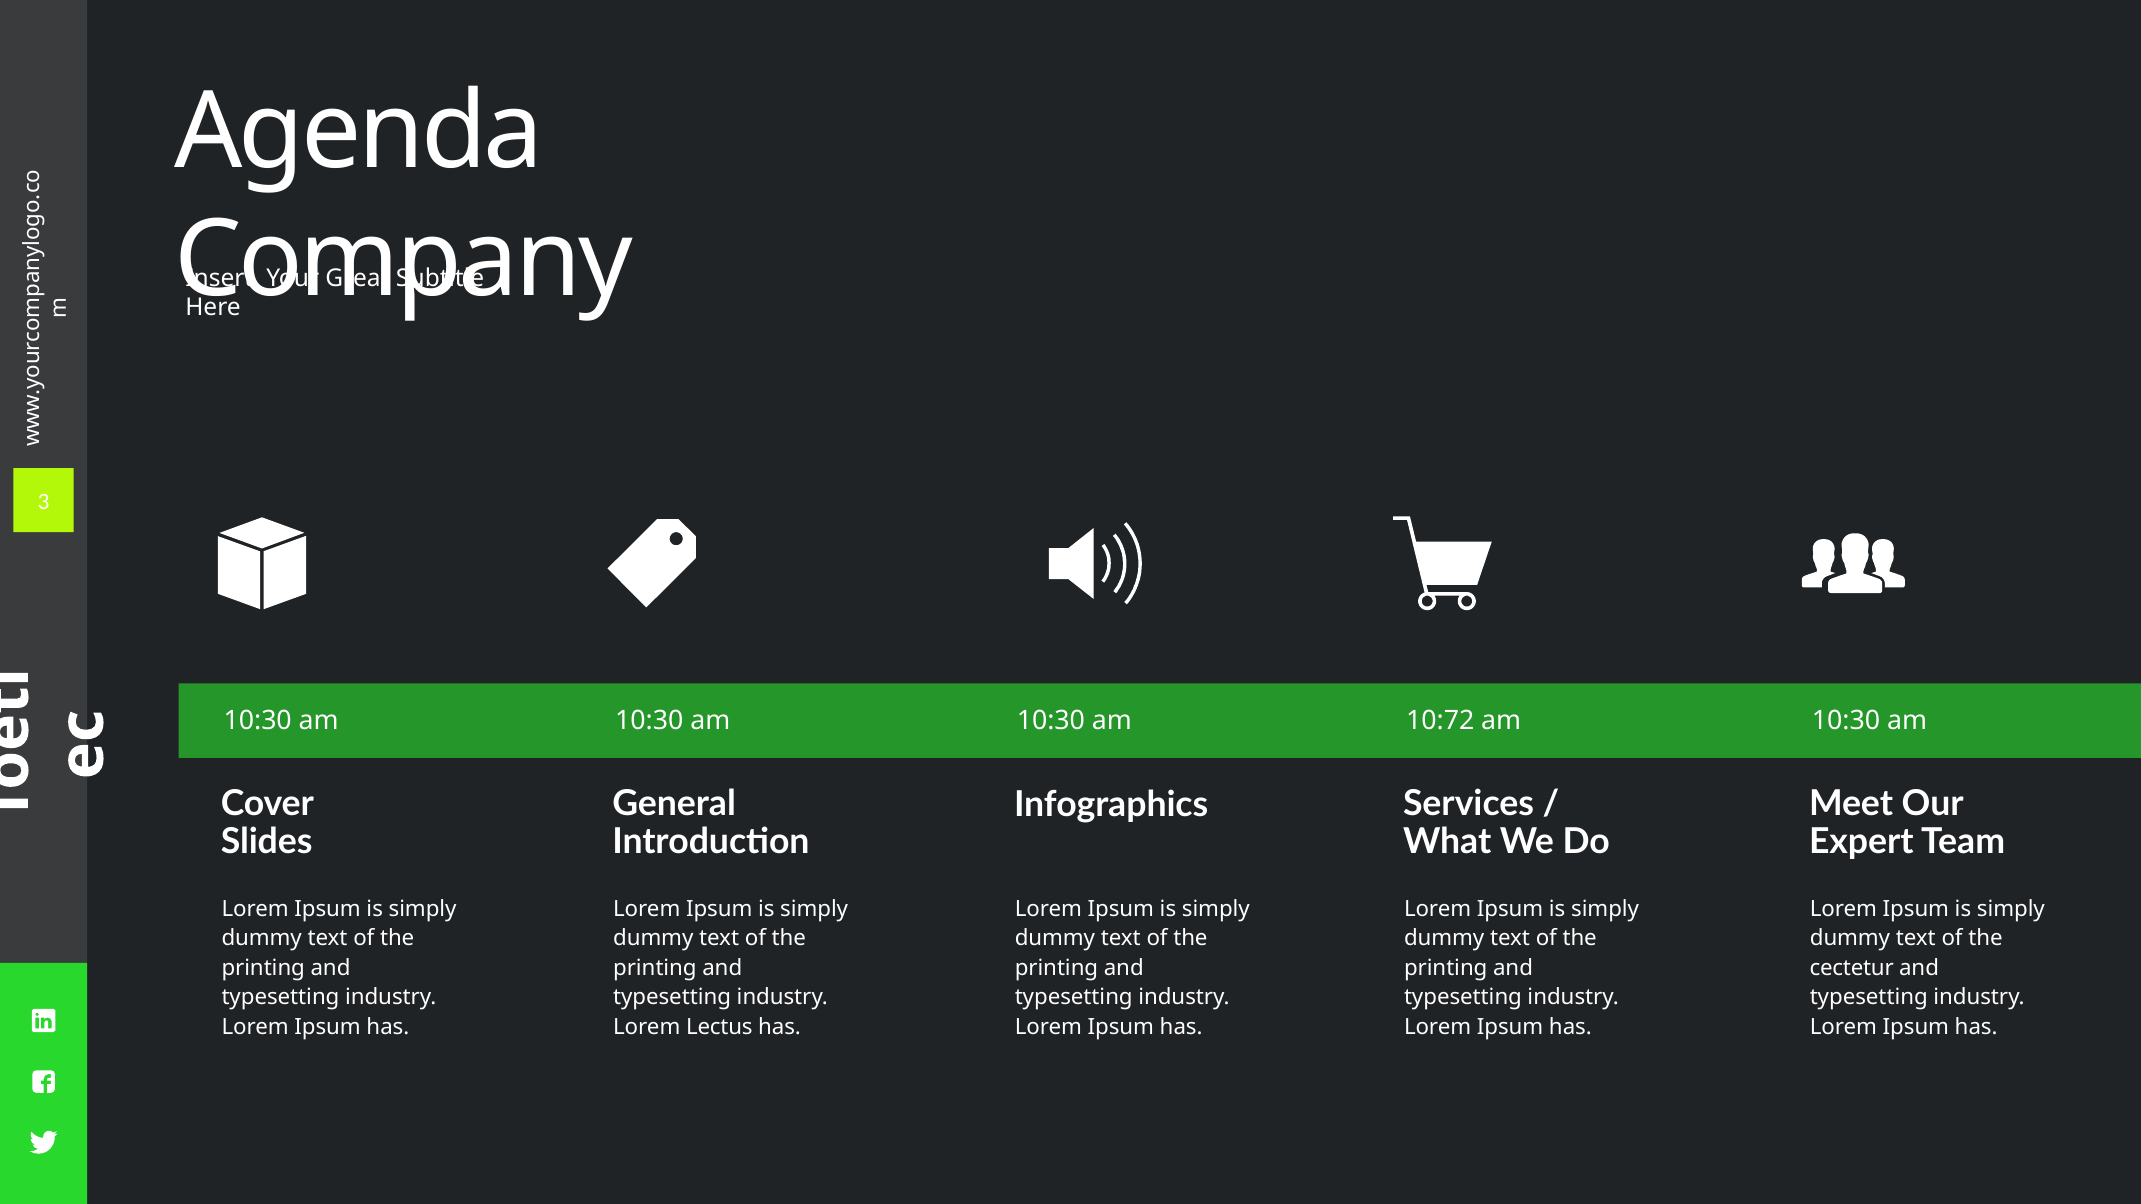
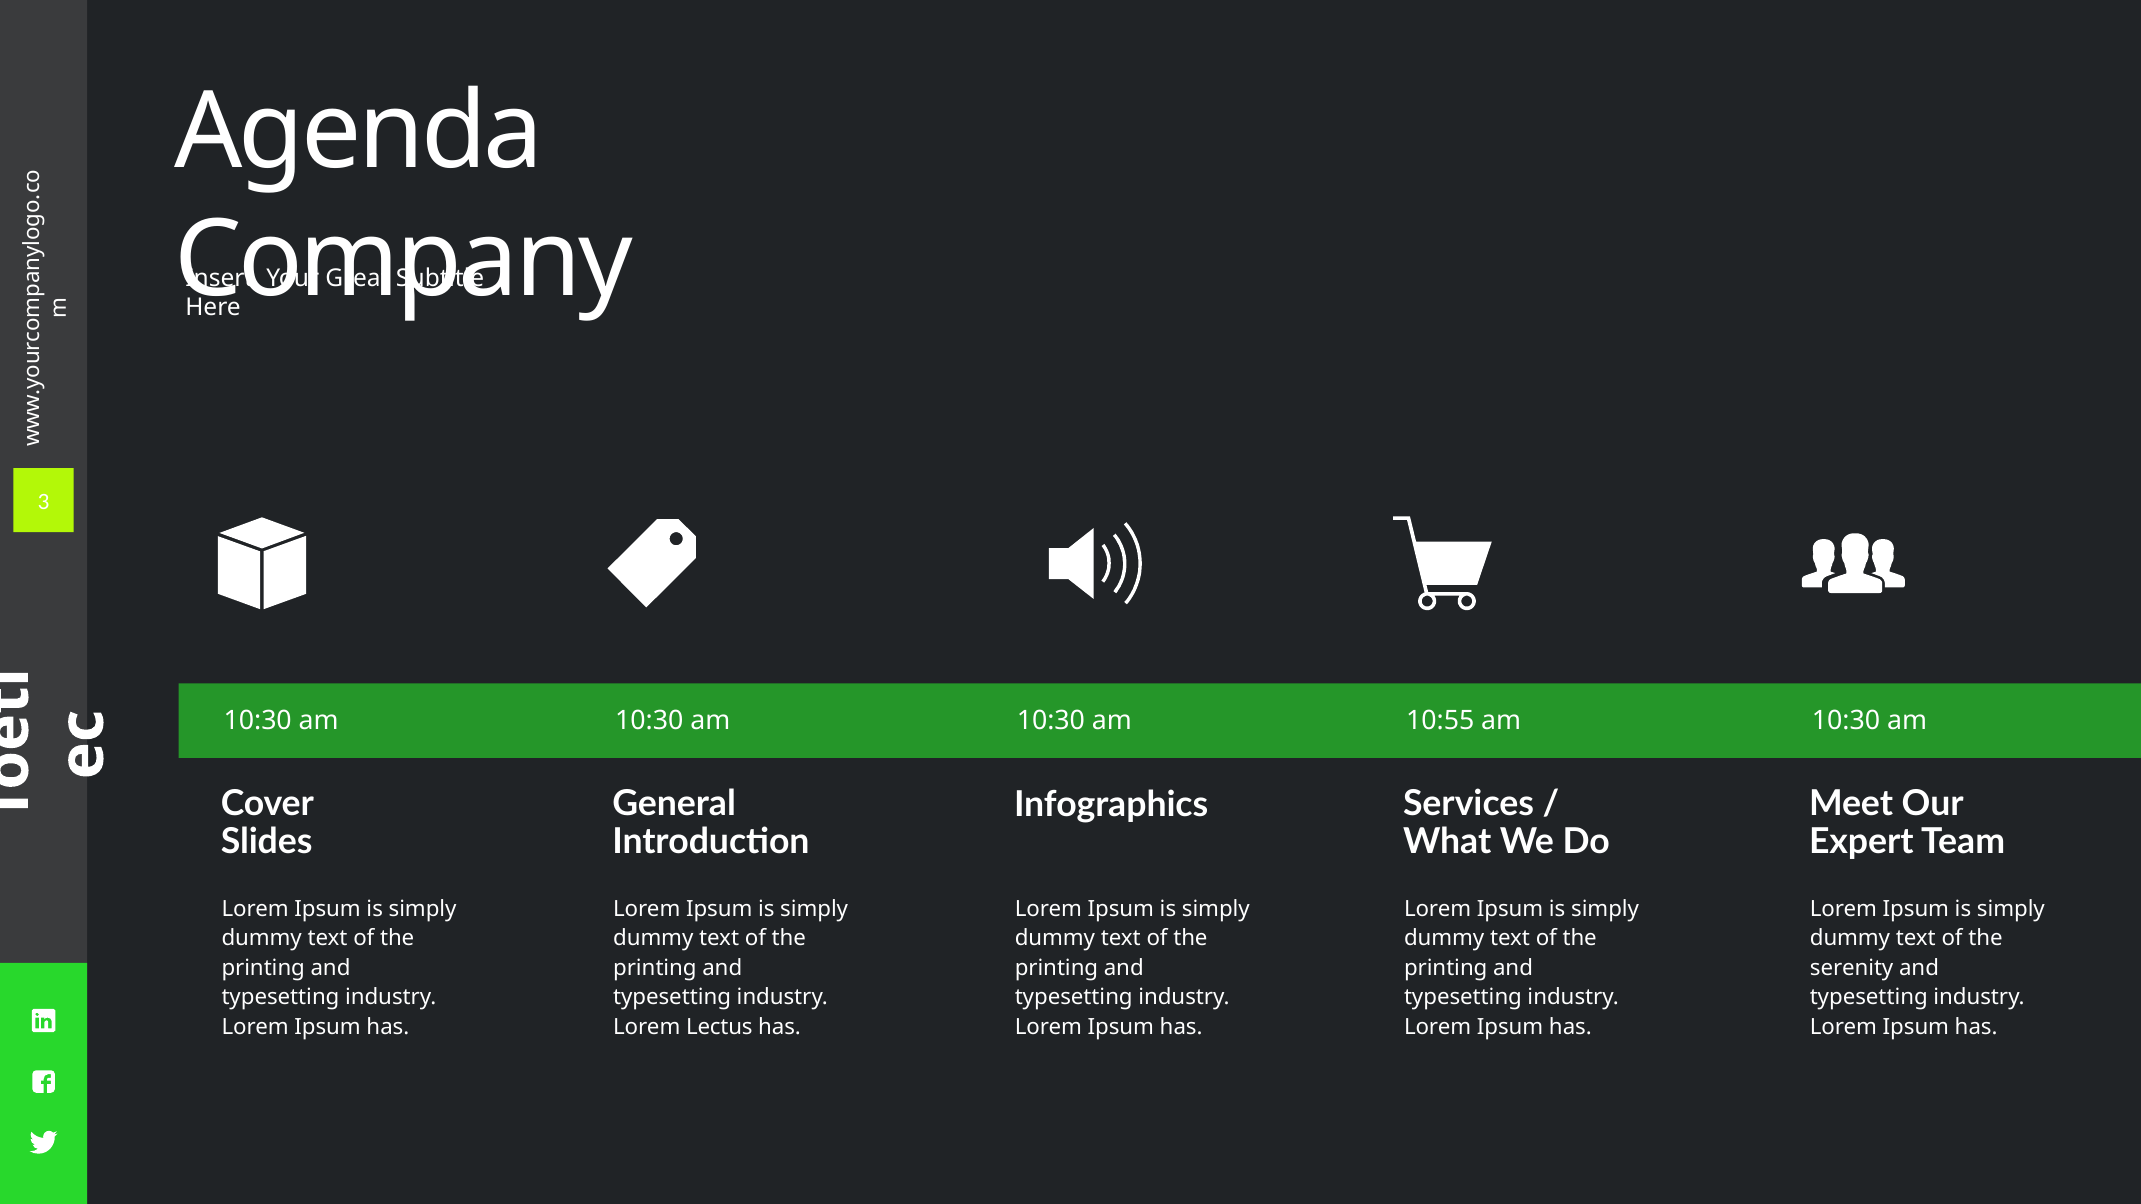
10:72: 10:72 -> 10:55
cectetur: cectetur -> serenity
